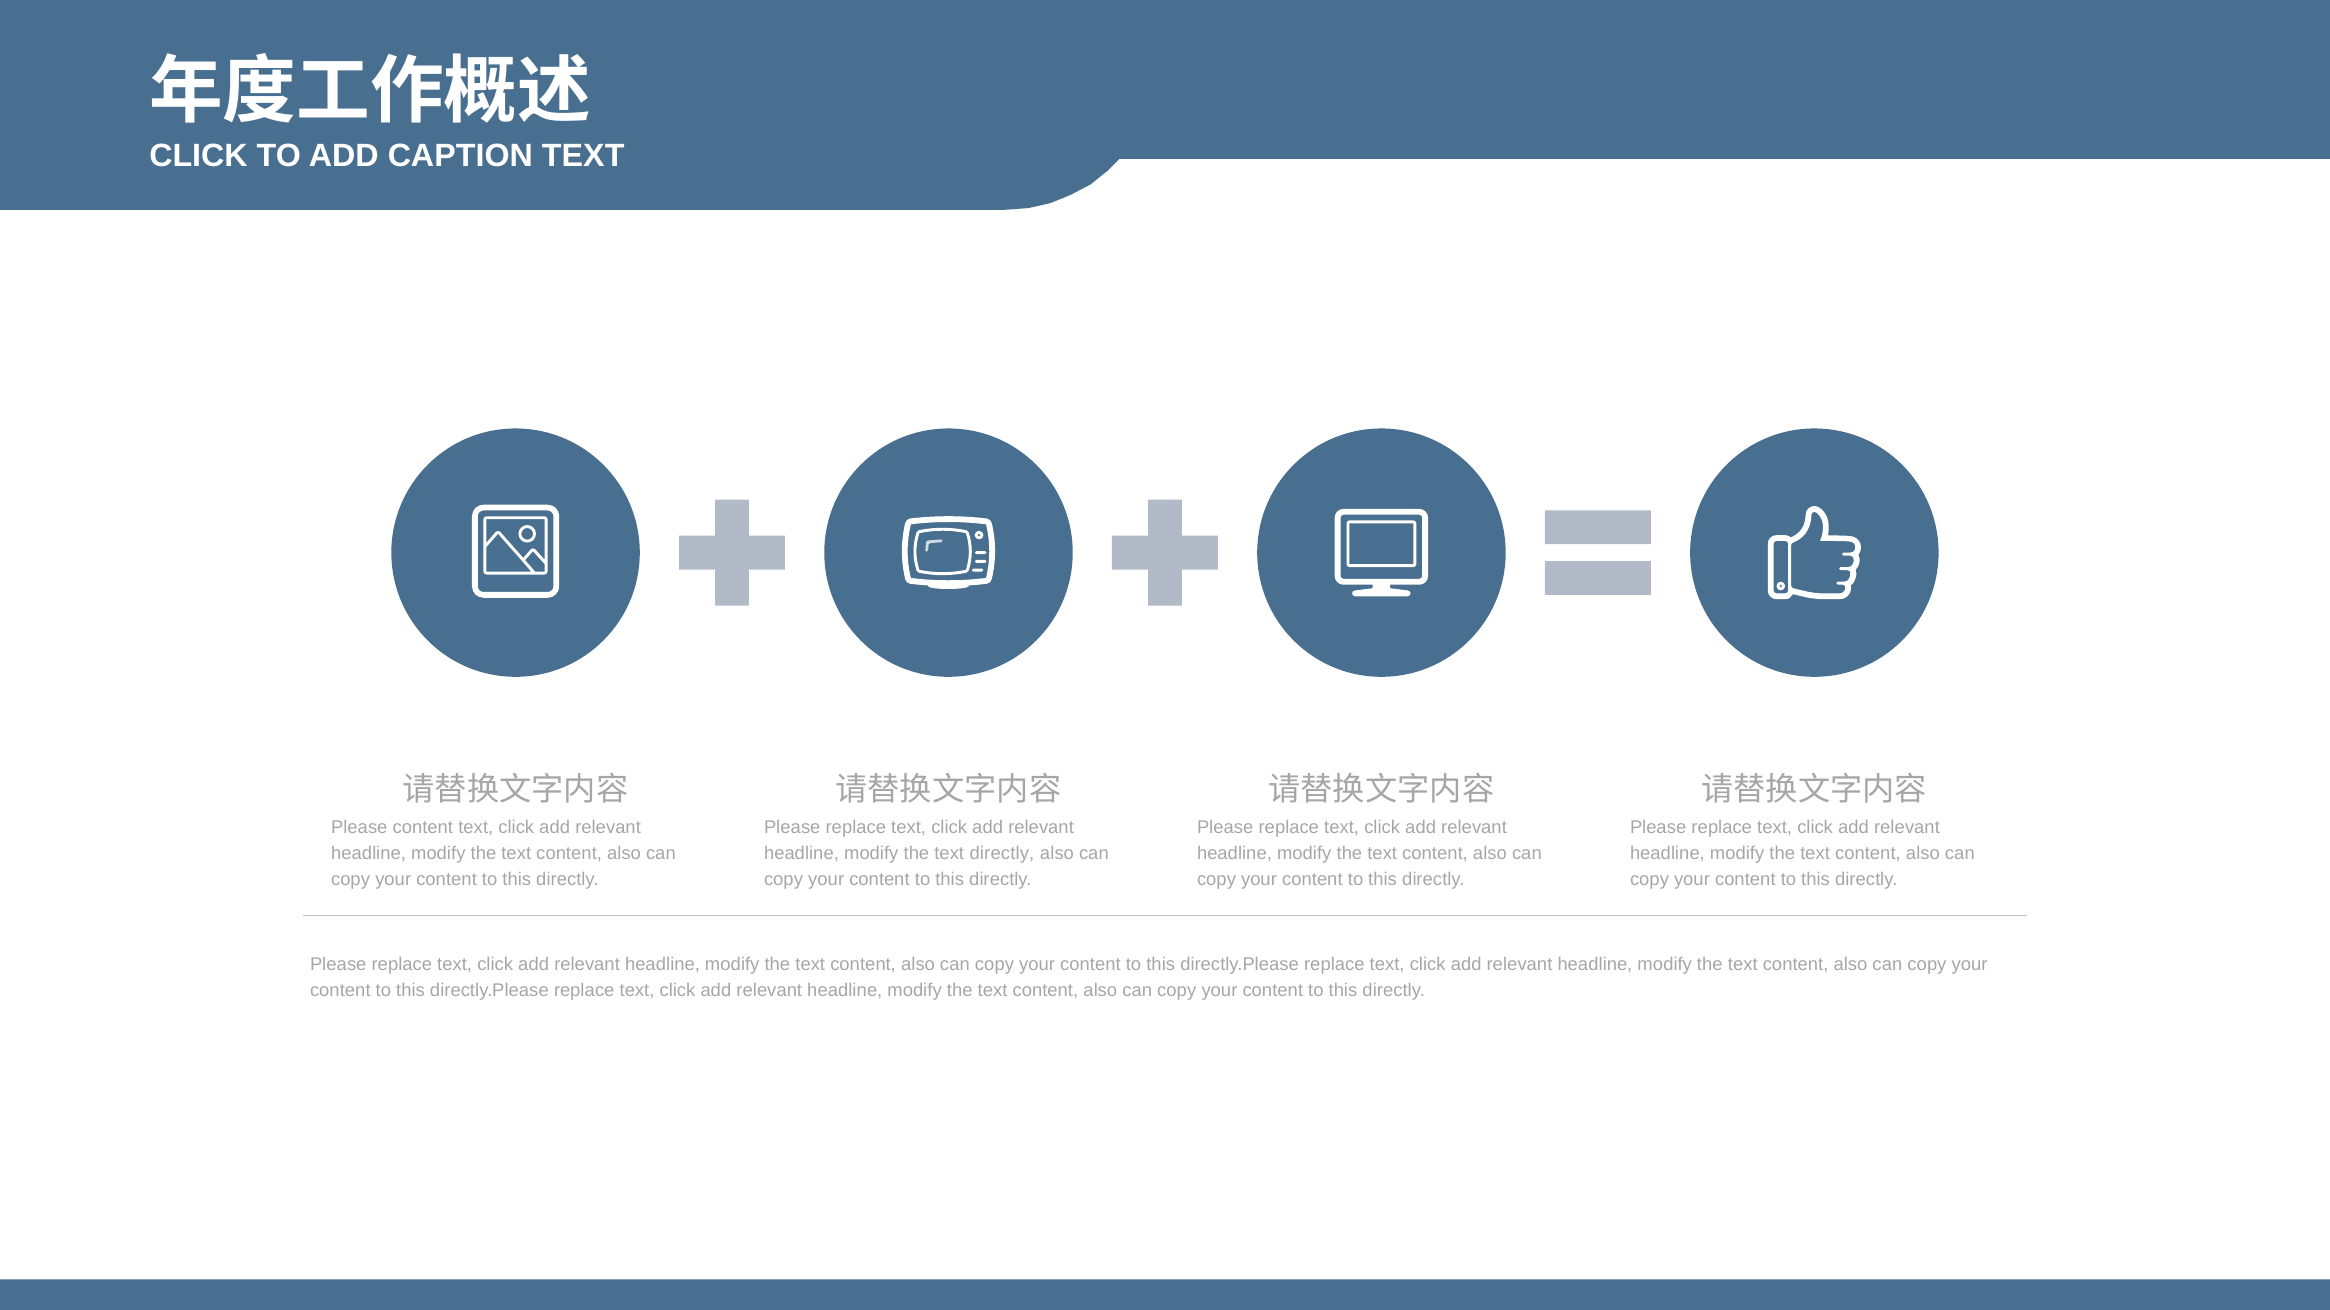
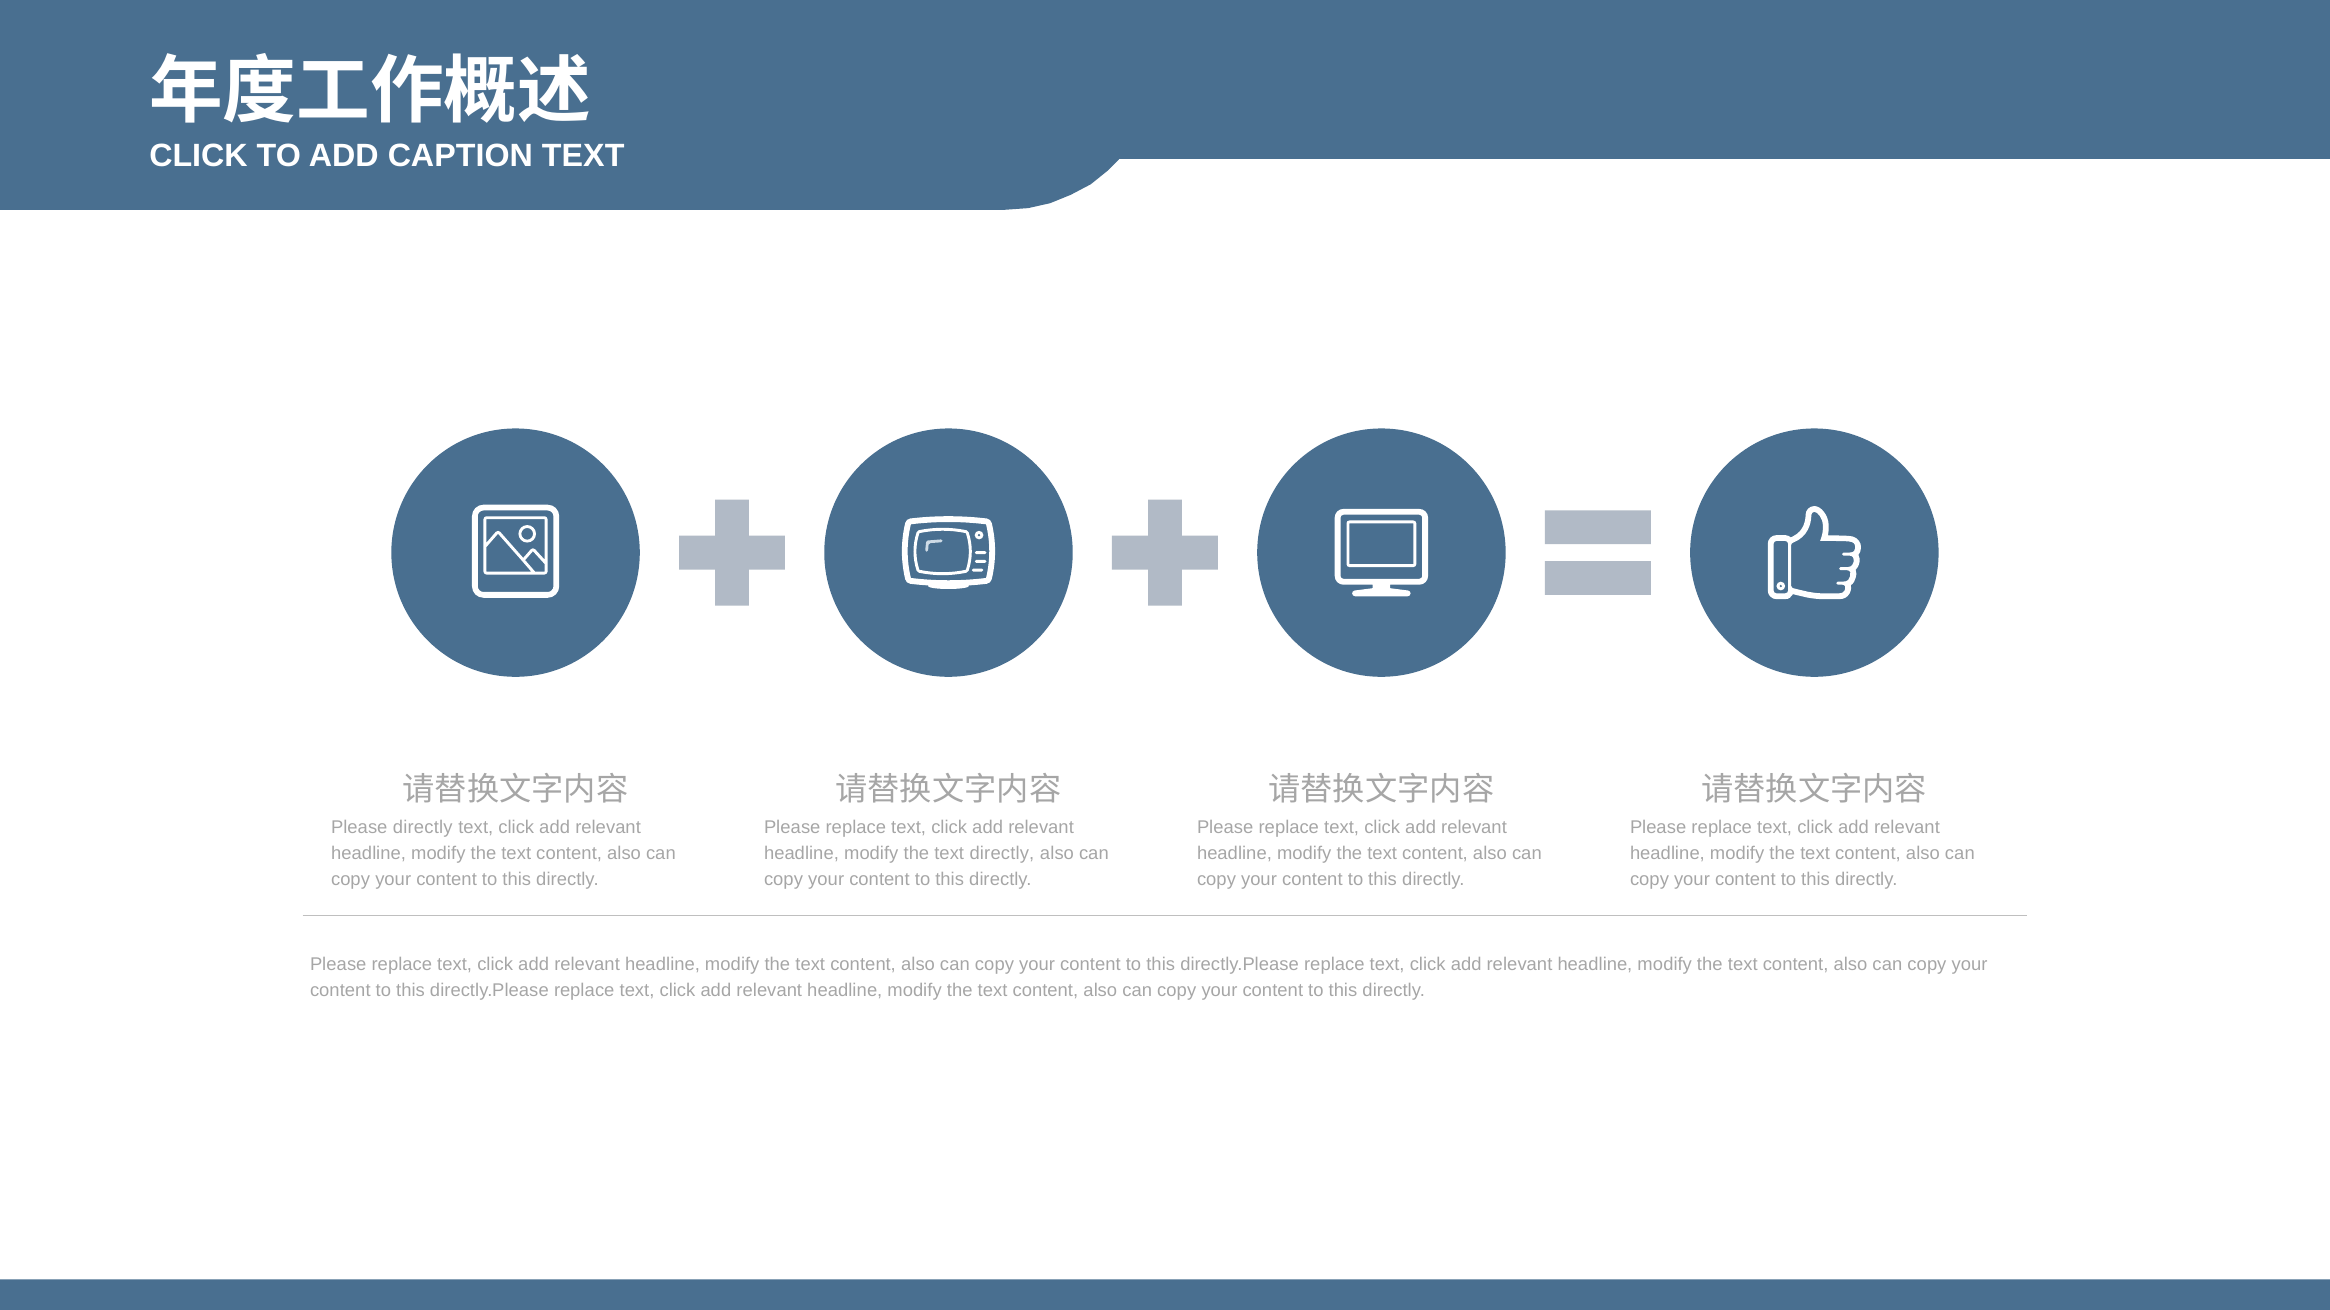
Please content: content -> directly
